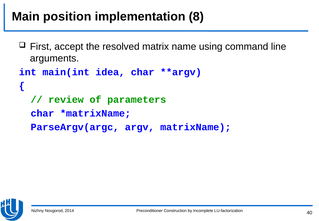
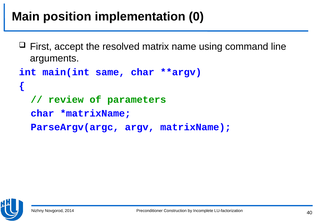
8: 8 -> 0
idea: idea -> same
